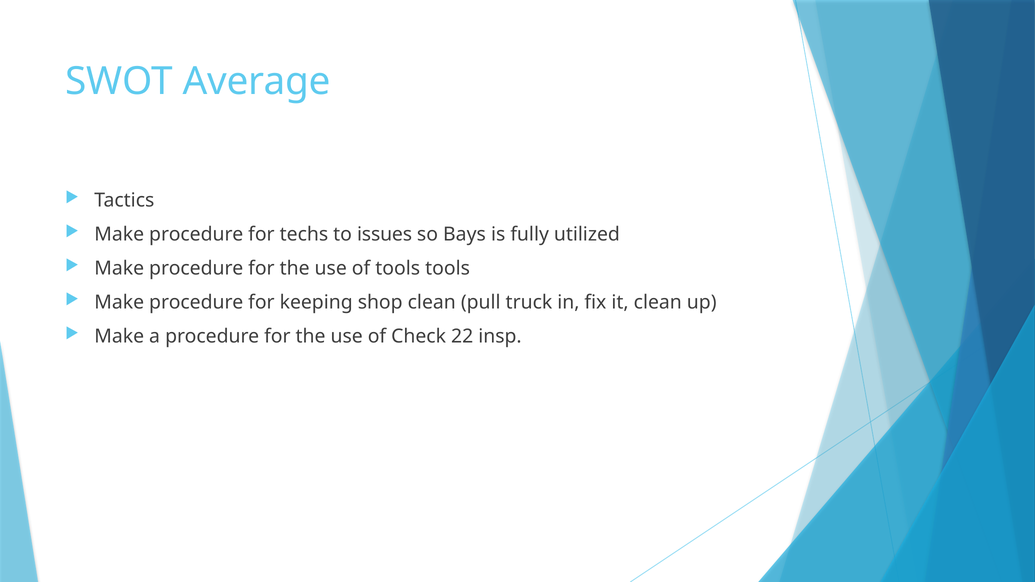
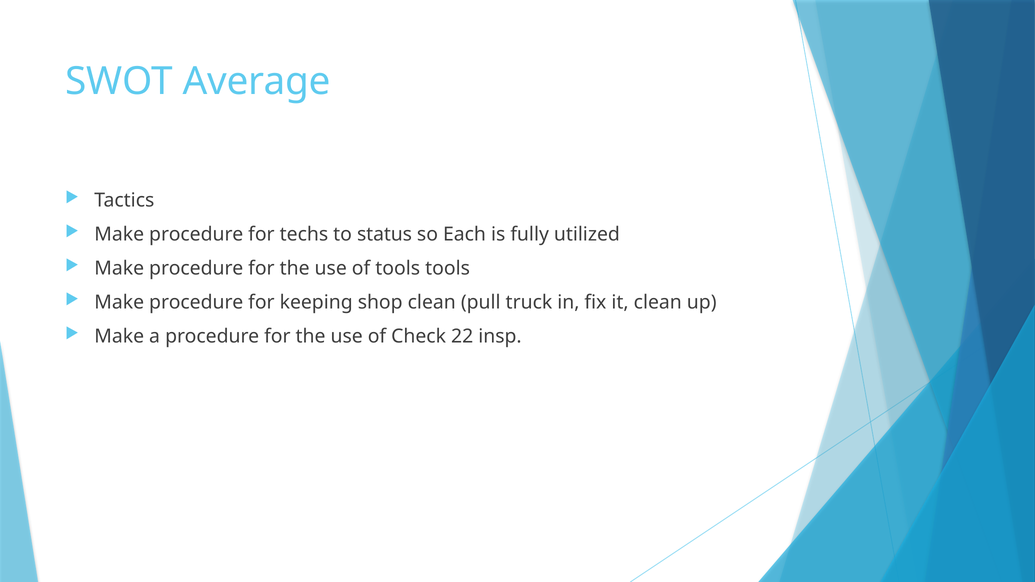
issues: issues -> status
Bays: Bays -> Each
